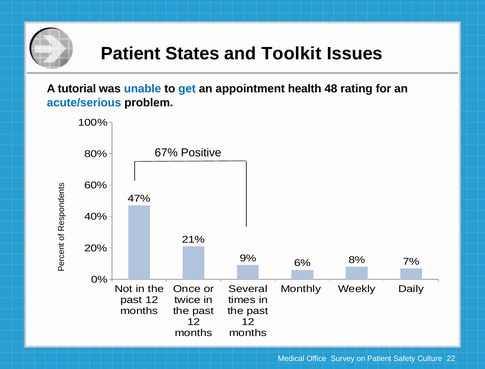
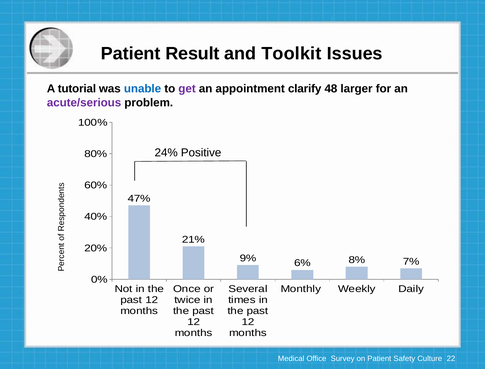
States: States -> Result
get colour: blue -> purple
health: health -> clarify
rating: rating -> larger
acute/serious colour: blue -> purple
67%: 67% -> 24%
